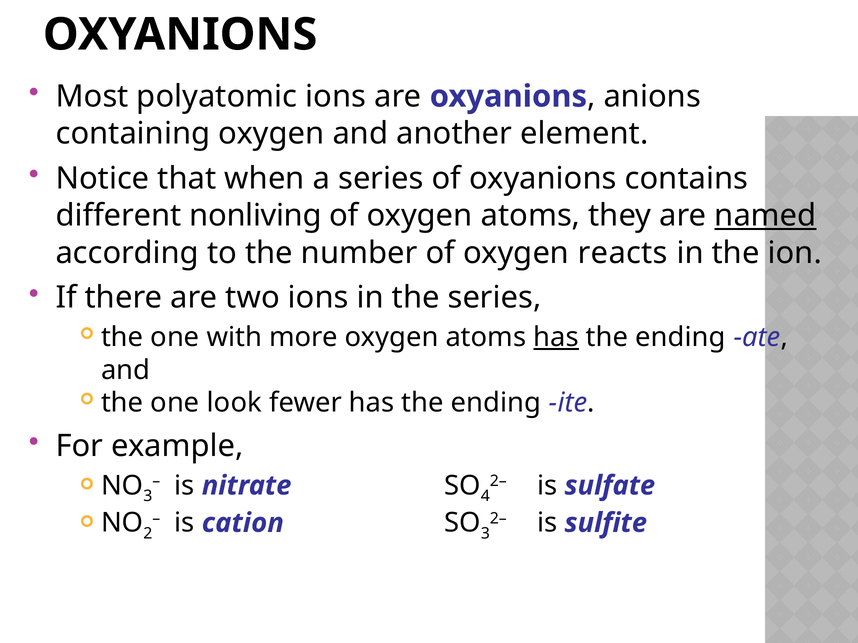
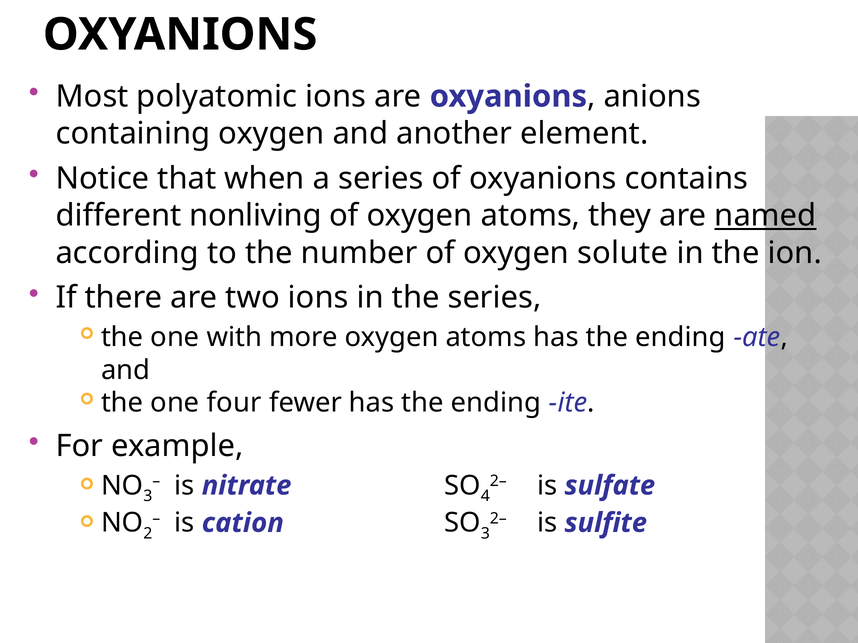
reacts: reacts -> solute
has at (556, 338) underline: present -> none
look: look -> four
